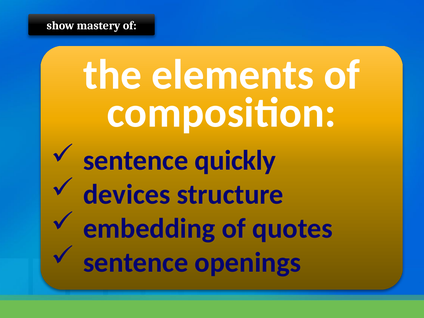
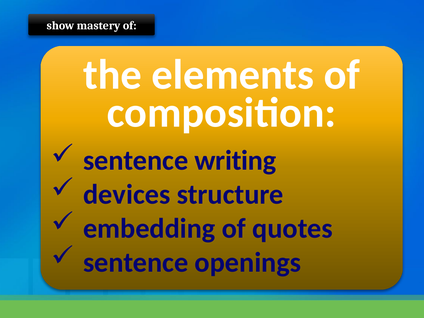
quickly: quickly -> writing
